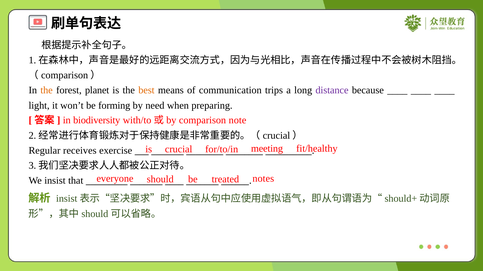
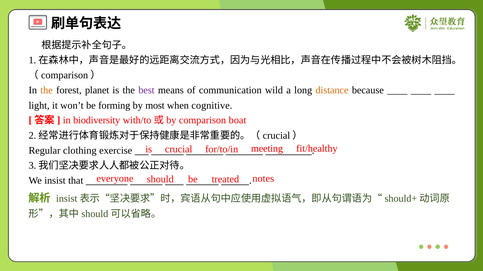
best colour: orange -> purple
trips: trips -> wild
distance colour: purple -> orange
need: need -> most
preparing: preparing -> cognitive
note: note -> boat
receives: receives -> clothing
